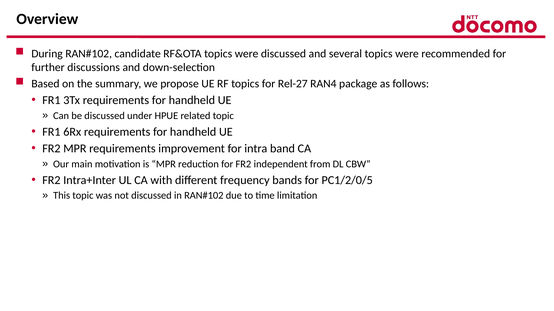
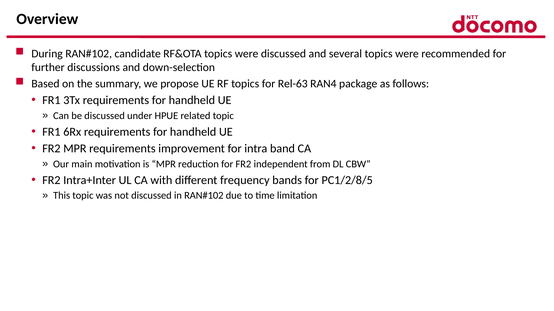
Rel-27: Rel-27 -> Rel-63
PC1/2/0/5: PC1/2/0/5 -> PC1/2/8/5
